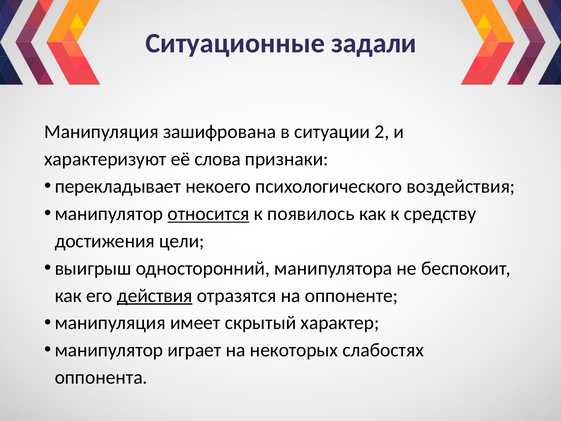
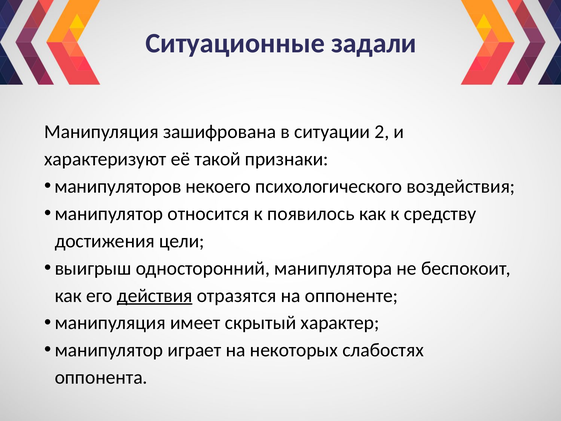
слова: слова -> такой
перекладывает: перекладывает -> манипуляторов
относится underline: present -> none
